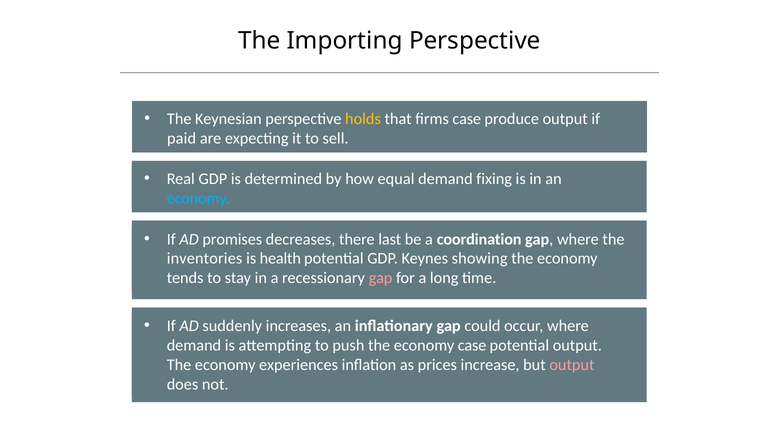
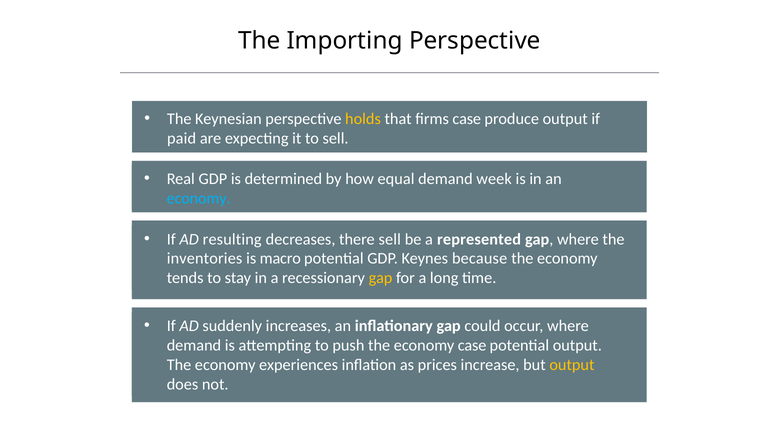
fixing: fixing -> week
promises: promises -> resulting
there last: last -> sell
coordination: coordination -> represented
health: health -> macro
showing: showing -> because
gap at (381, 278) colour: pink -> yellow
output at (572, 365) colour: pink -> yellow
